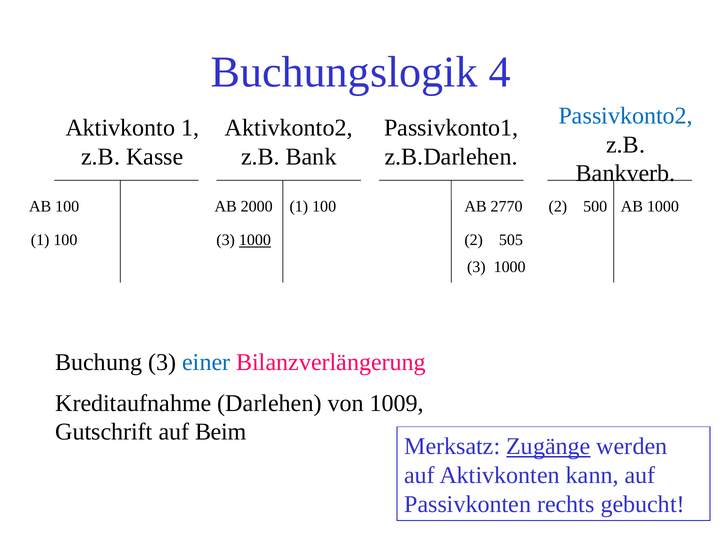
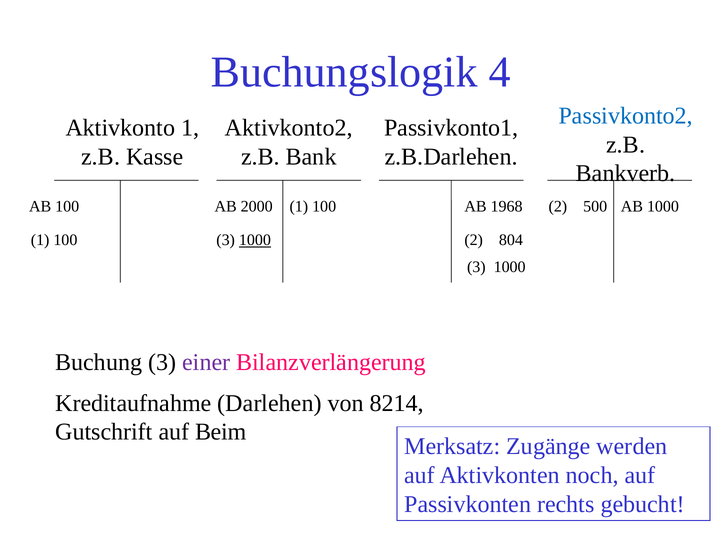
2770: 2770 -> 1968
505: 505 -> 804
einer colour: blue -> purple
1009: 1009 -> 8214
Zugänge underline: present -> none
kann: kann -> noch
